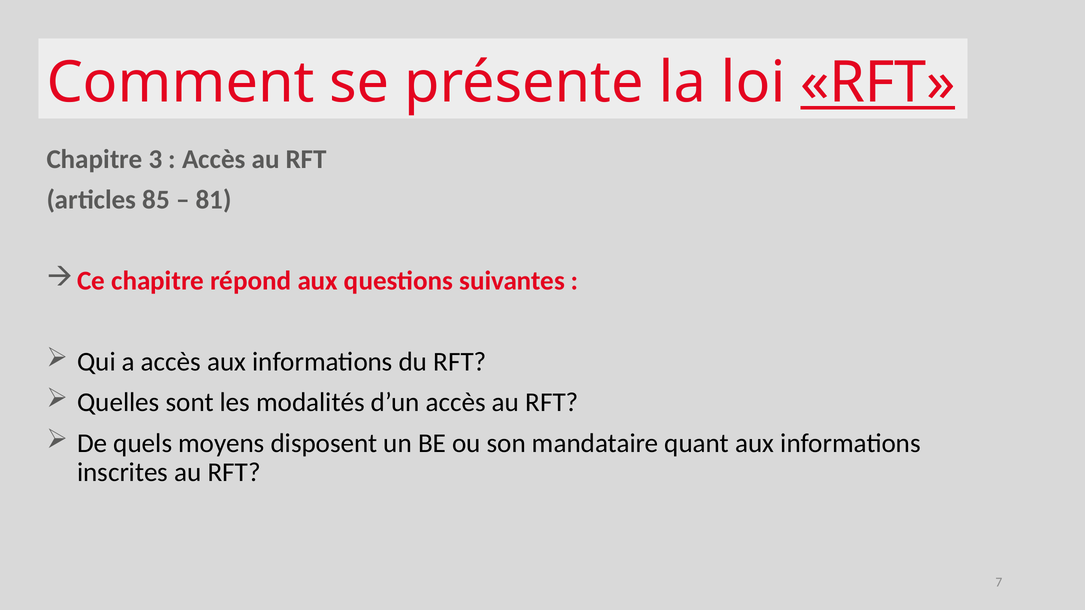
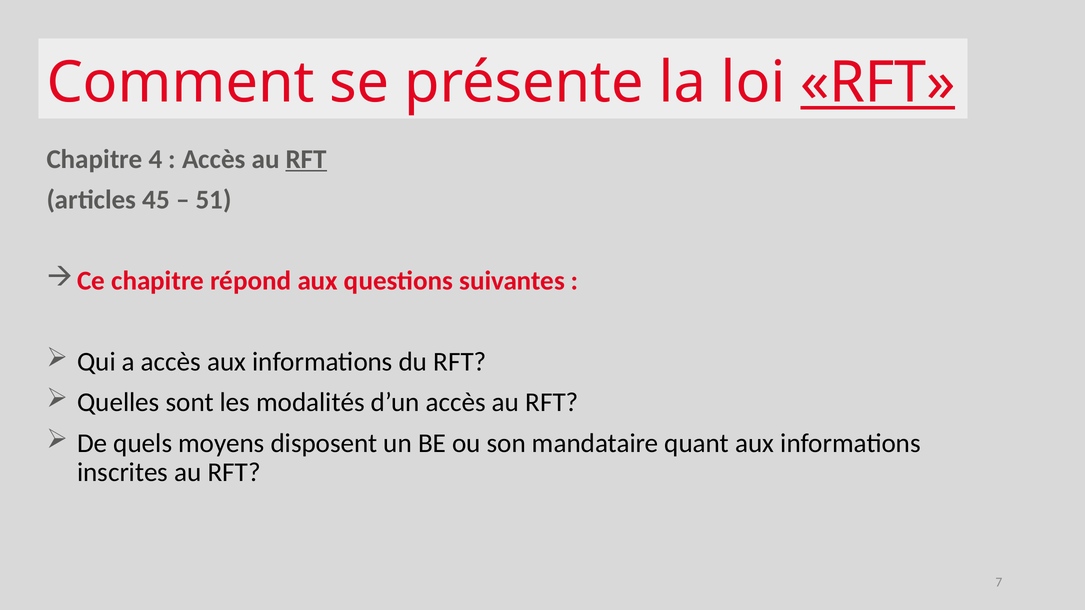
3: 3 -> 4
RFT at (306, 159) underline: none -> present
85: 85 -> 45
81: 81 -> 51
